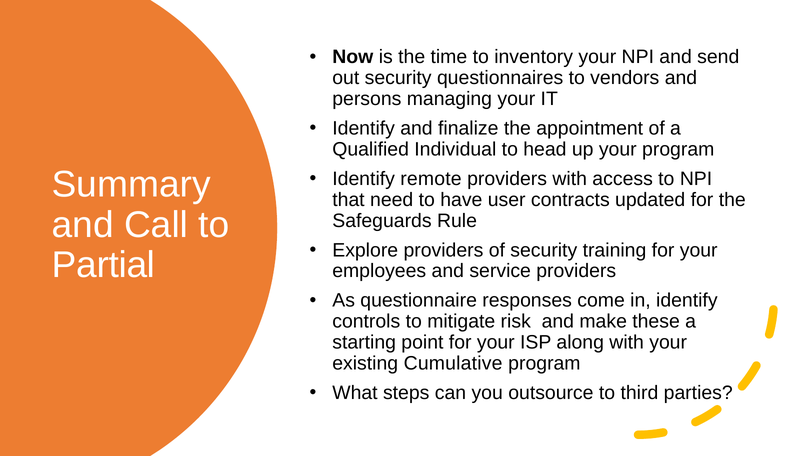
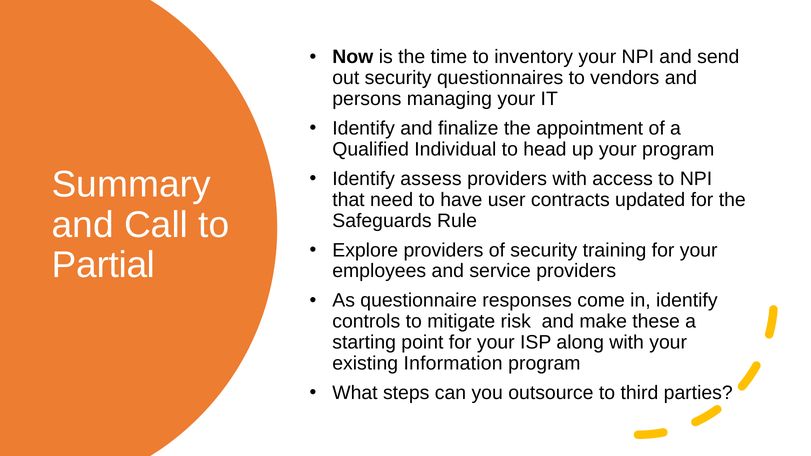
remote: remote -> assess
Cumulative: Cumulative -> Information
